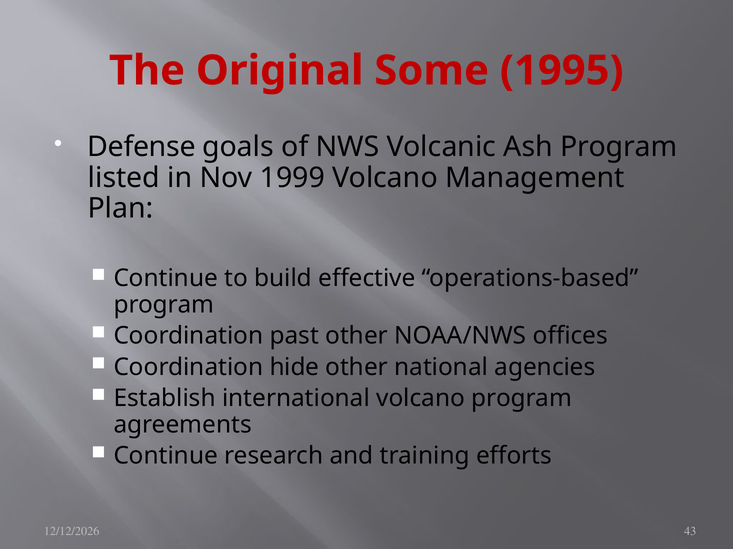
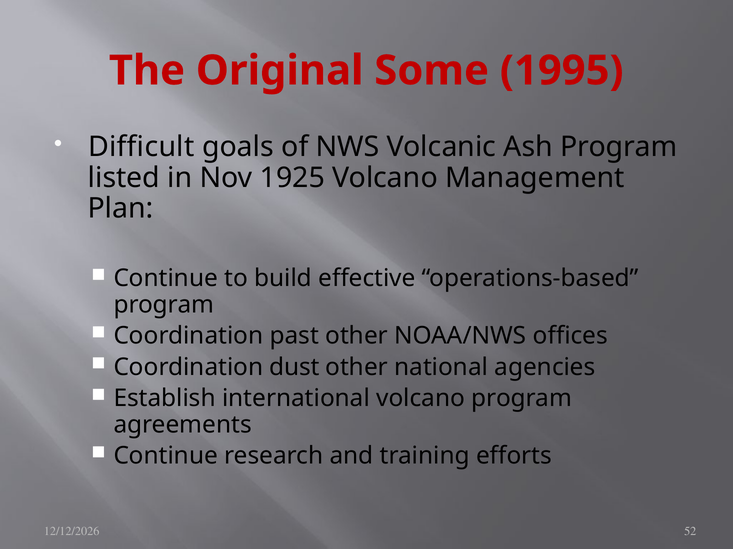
Defense: Defense -> Difficult
1999: 1999 -> 1925
hide: hide -> dust
43: 43 -> 52
